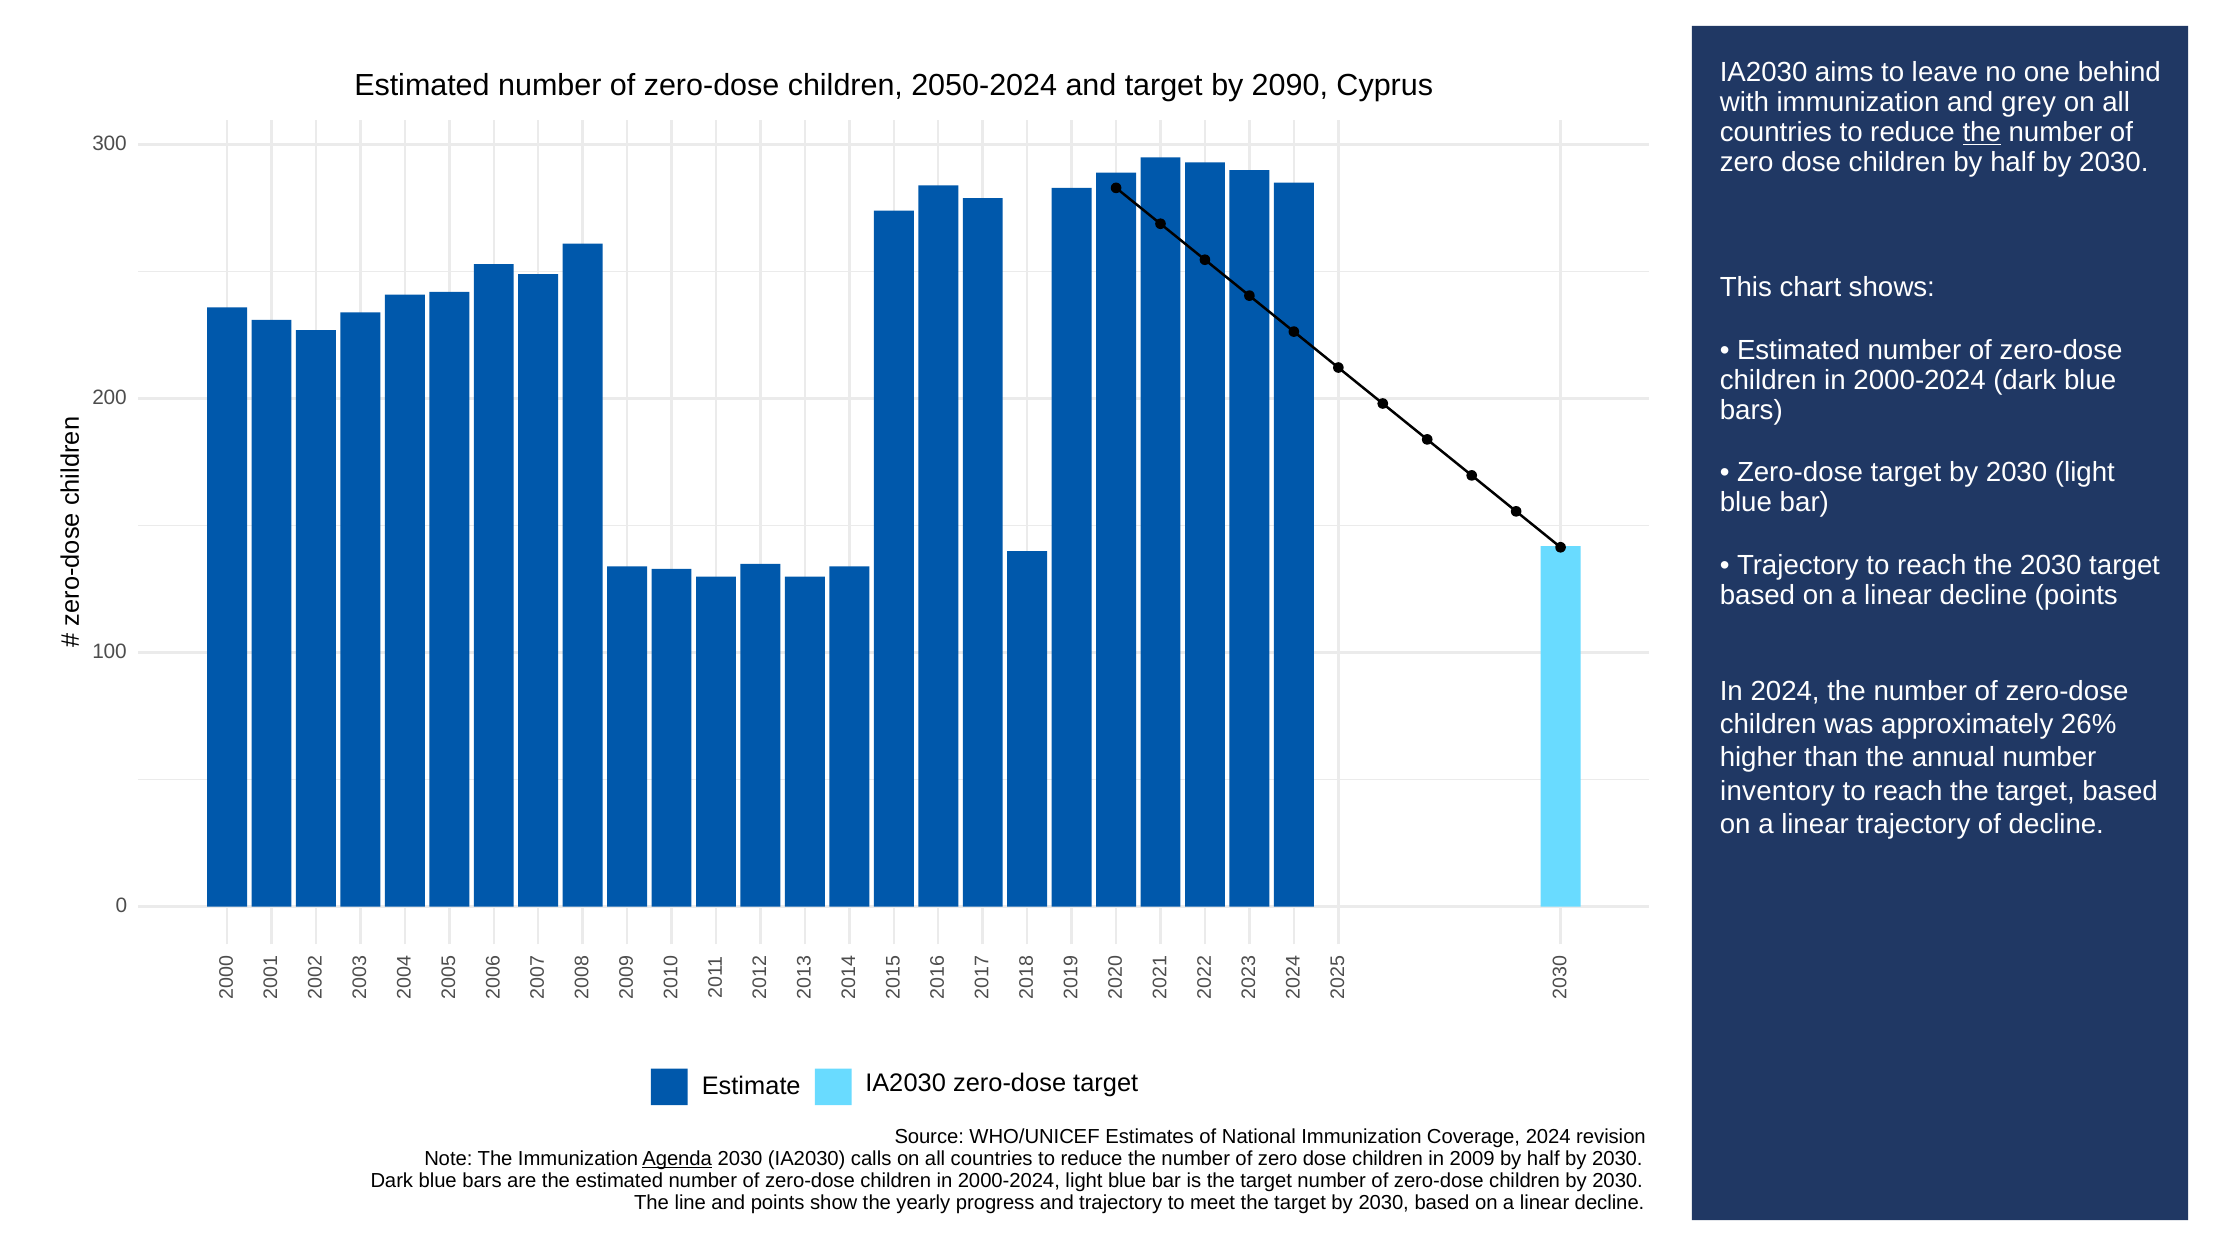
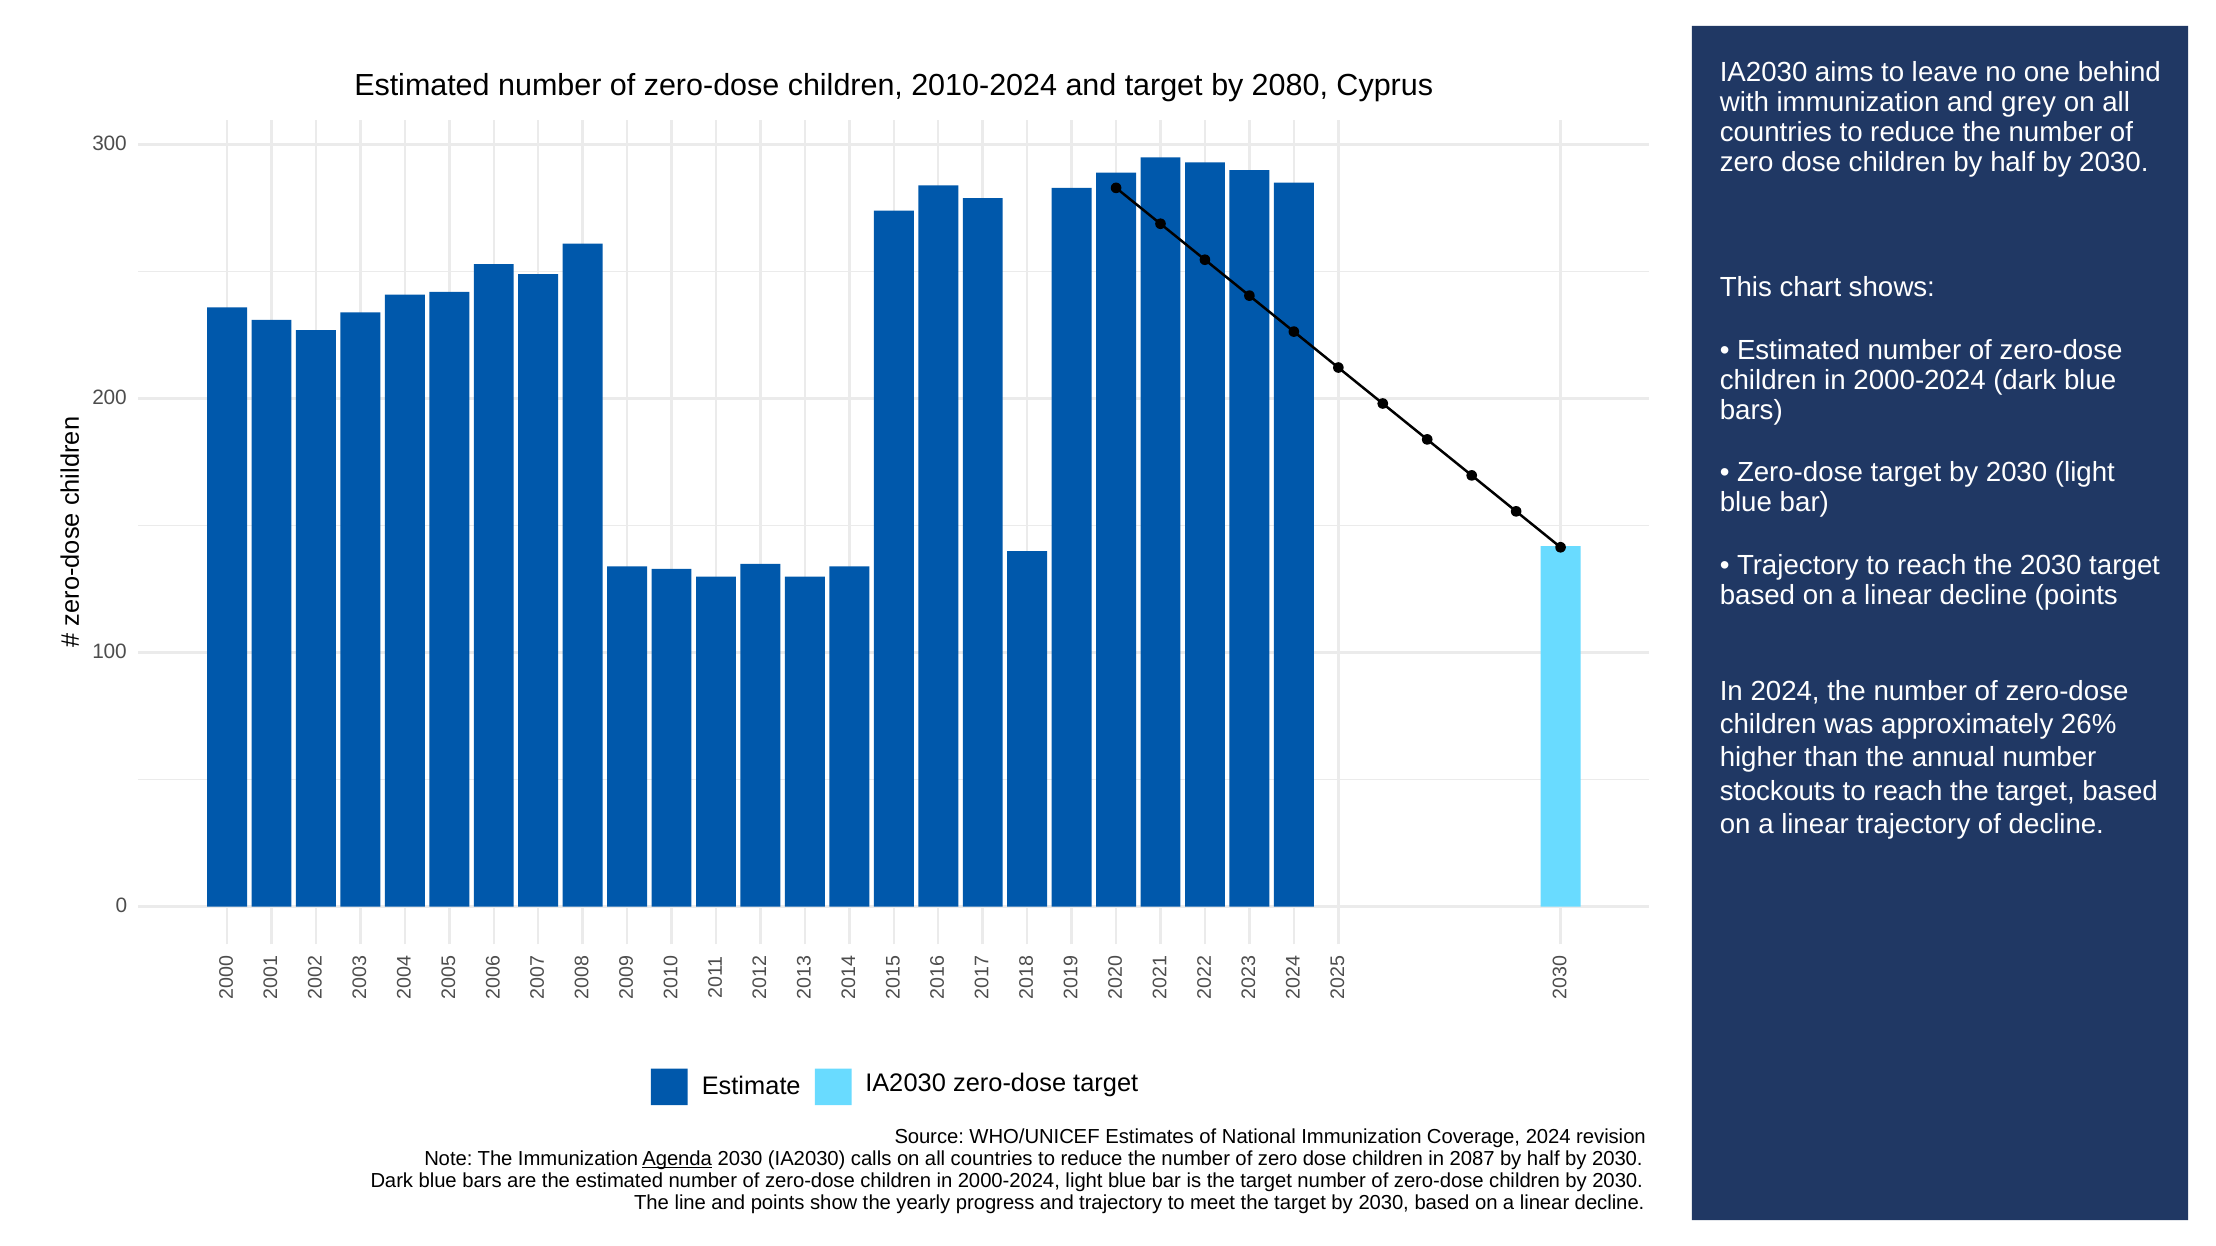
2050-2024: 2050-2024 -> 2010-2024
2090: 2090 -> 2080
the at (1982, 133) underline: present -> none
inventory: inventory -> stockouts
2009: 2009 -> 2087
